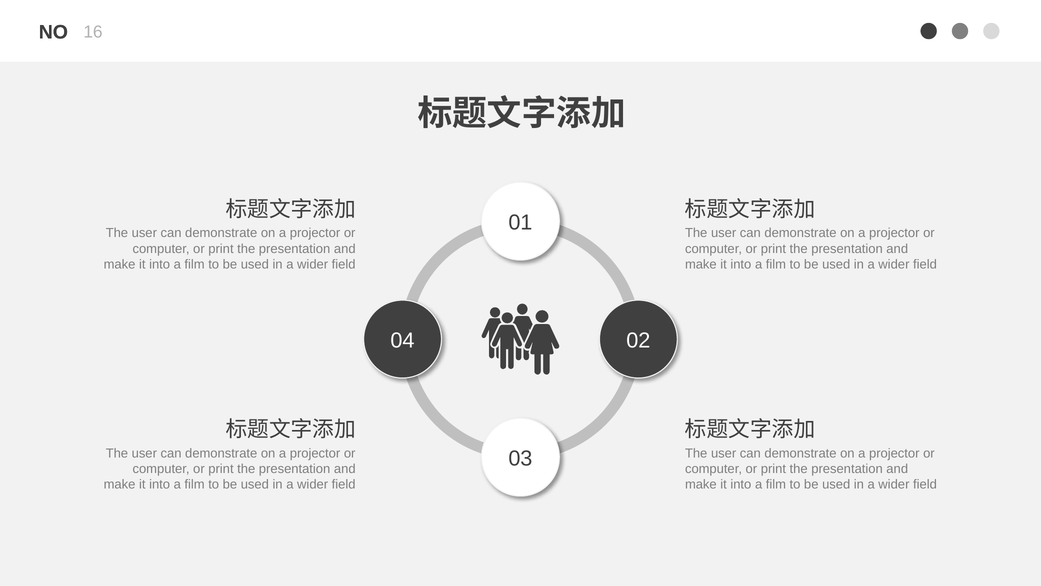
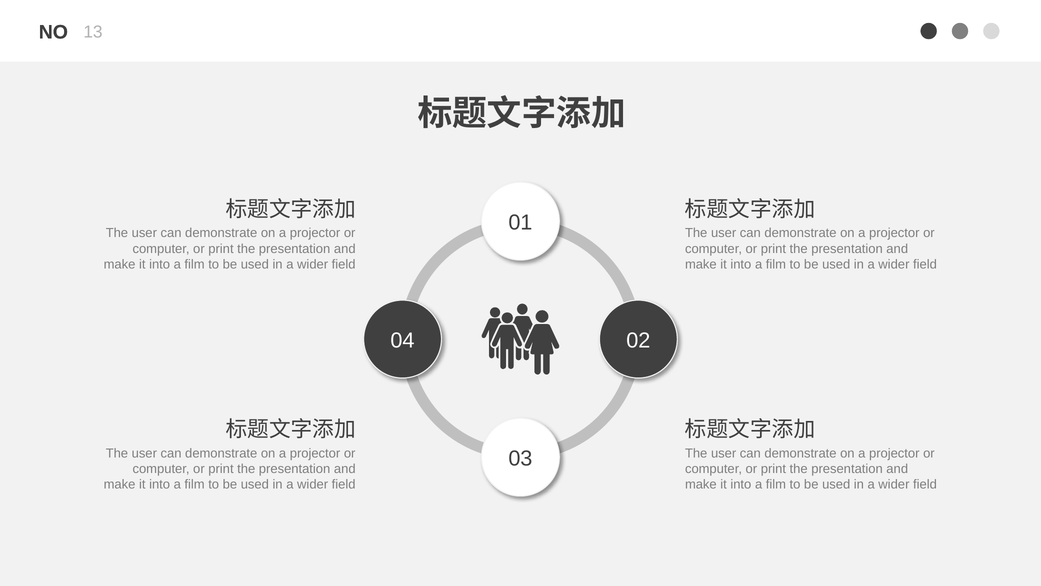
16: 16 -> 13
